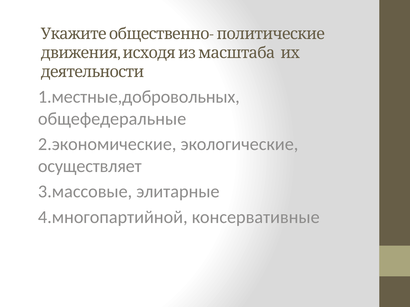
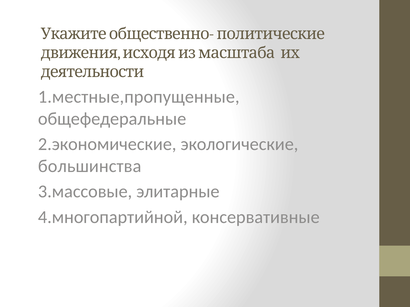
1.местные,добровольных: 1.местные,добровольных -> 1.местные,пропущенные
осуществляет: осуществляет -> большинства
